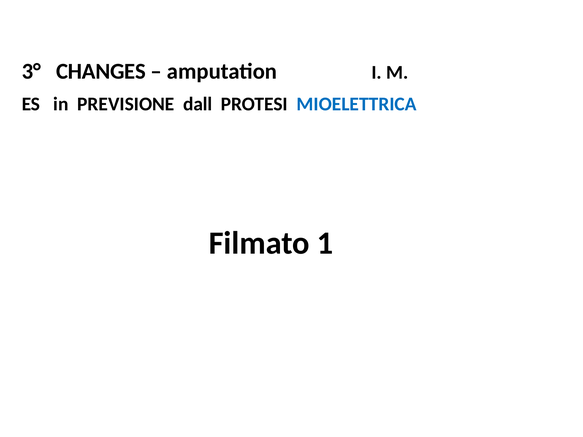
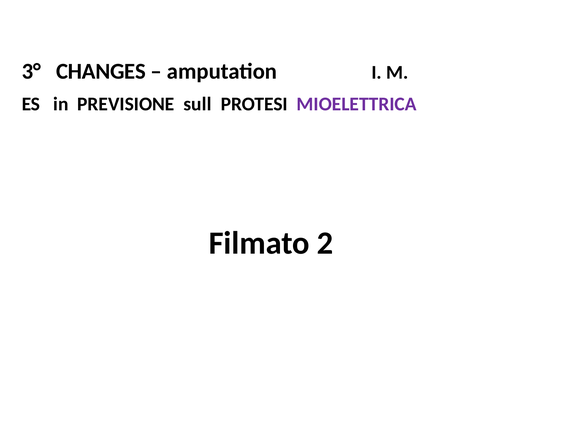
dall: dall -> sull
MIOELETTRICA colour: blue -> purple
1: 1 -> 2
